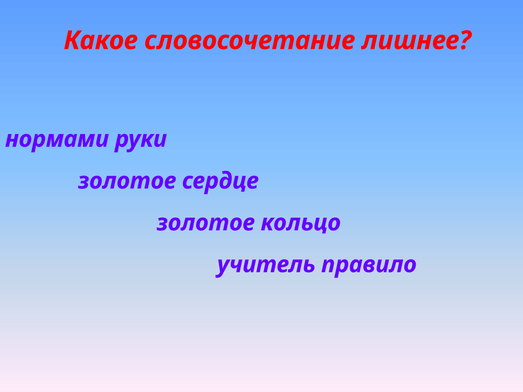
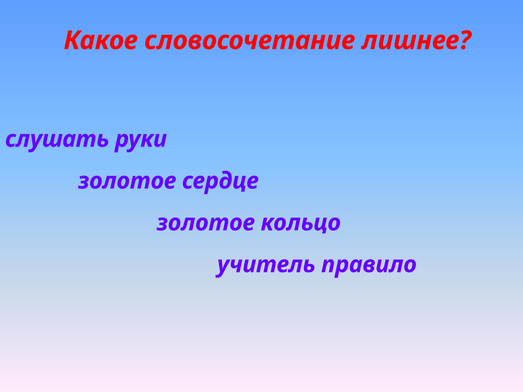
нормами: нормами -> слушать
